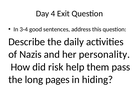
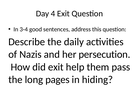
personality: personality -> persecution
did risk: risk -> exit
